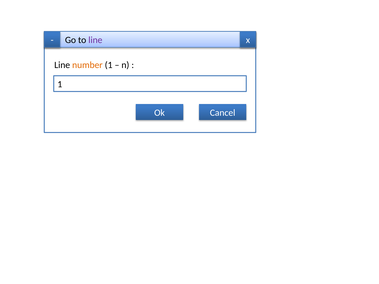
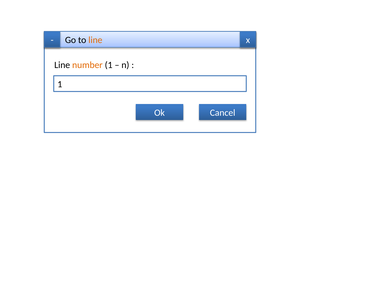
line at (95, 40) colour: purple -> orange
